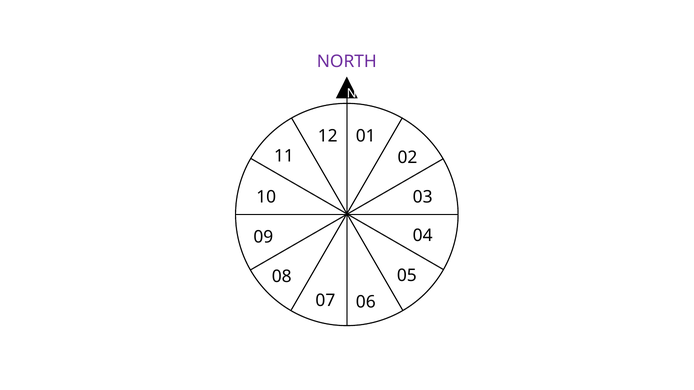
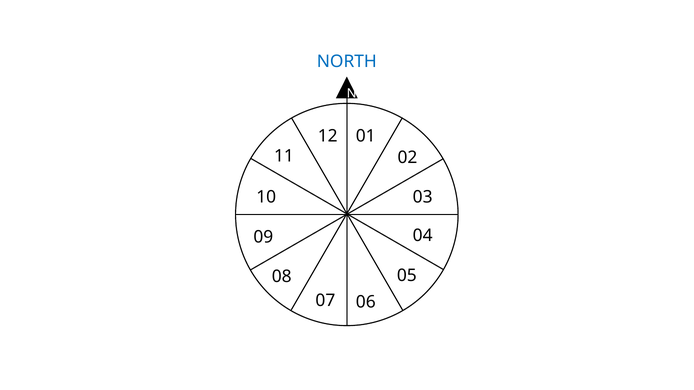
NORTH colour: purple -> blue
